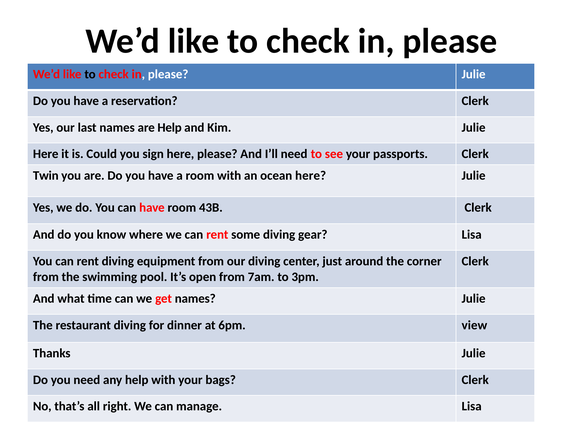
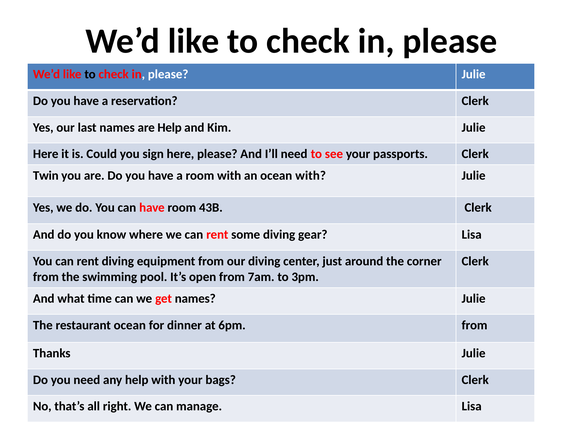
ocean here: here -> with
restaurant diving: diving -> ocean
6pm view: view -> from
